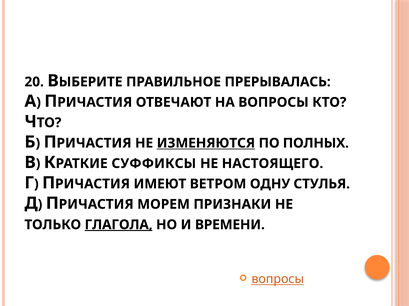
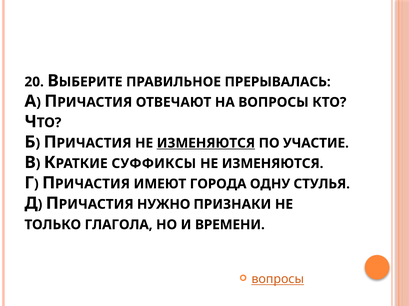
ПОЛНЫХ: ПОЛНЫХ -> УЧАСТИЕ
НАСТОЯЩЕГО at (273, 164): НАСТОЯЩЕГО -> ИЗМЕНЯЮТСЯ
ВЕТРОМ: ВЕТРОМ -> ГОРОДА
МОРЕМ: МОРЕМ -> НУЖНО
ГЛАГОЛА underline: present -> none
